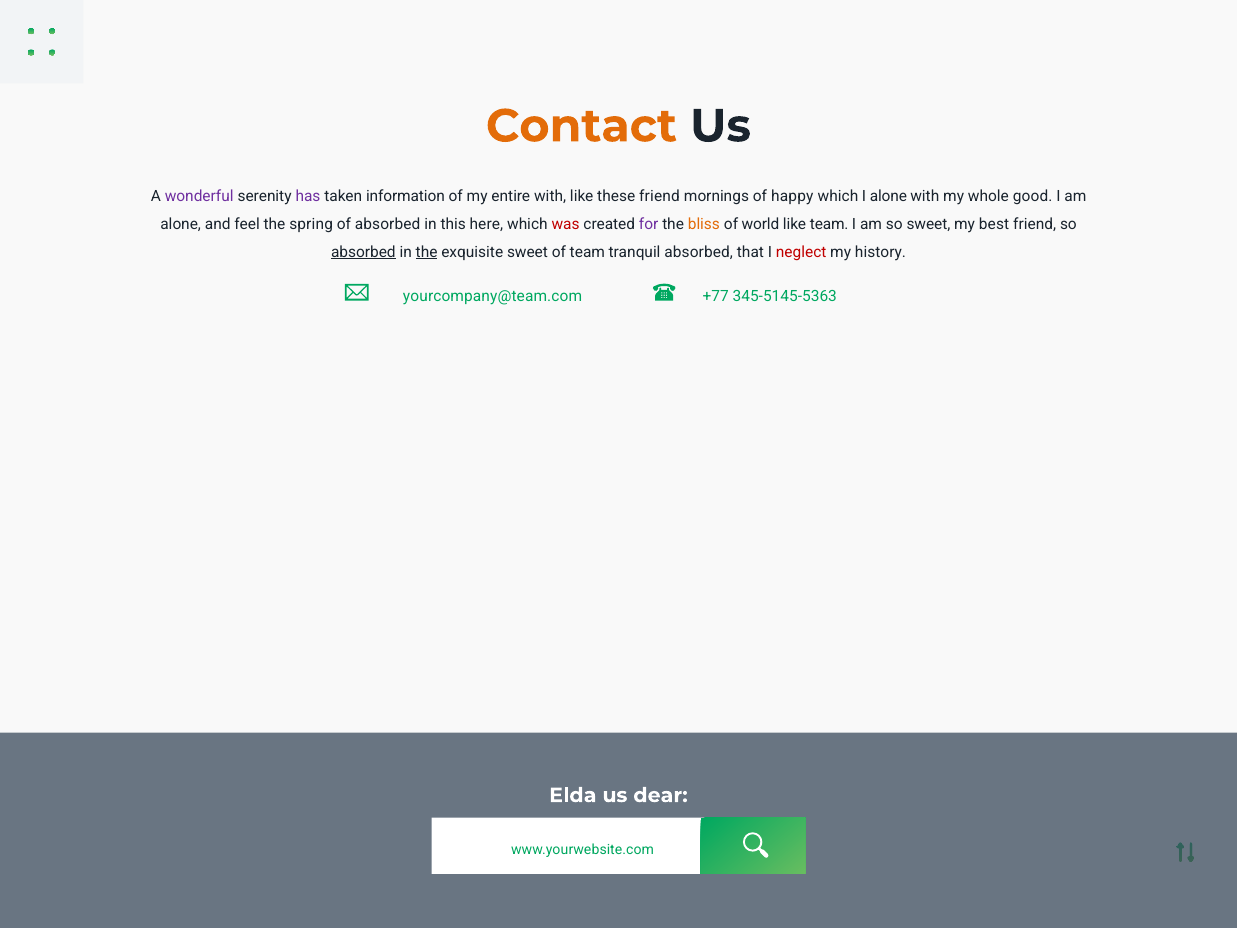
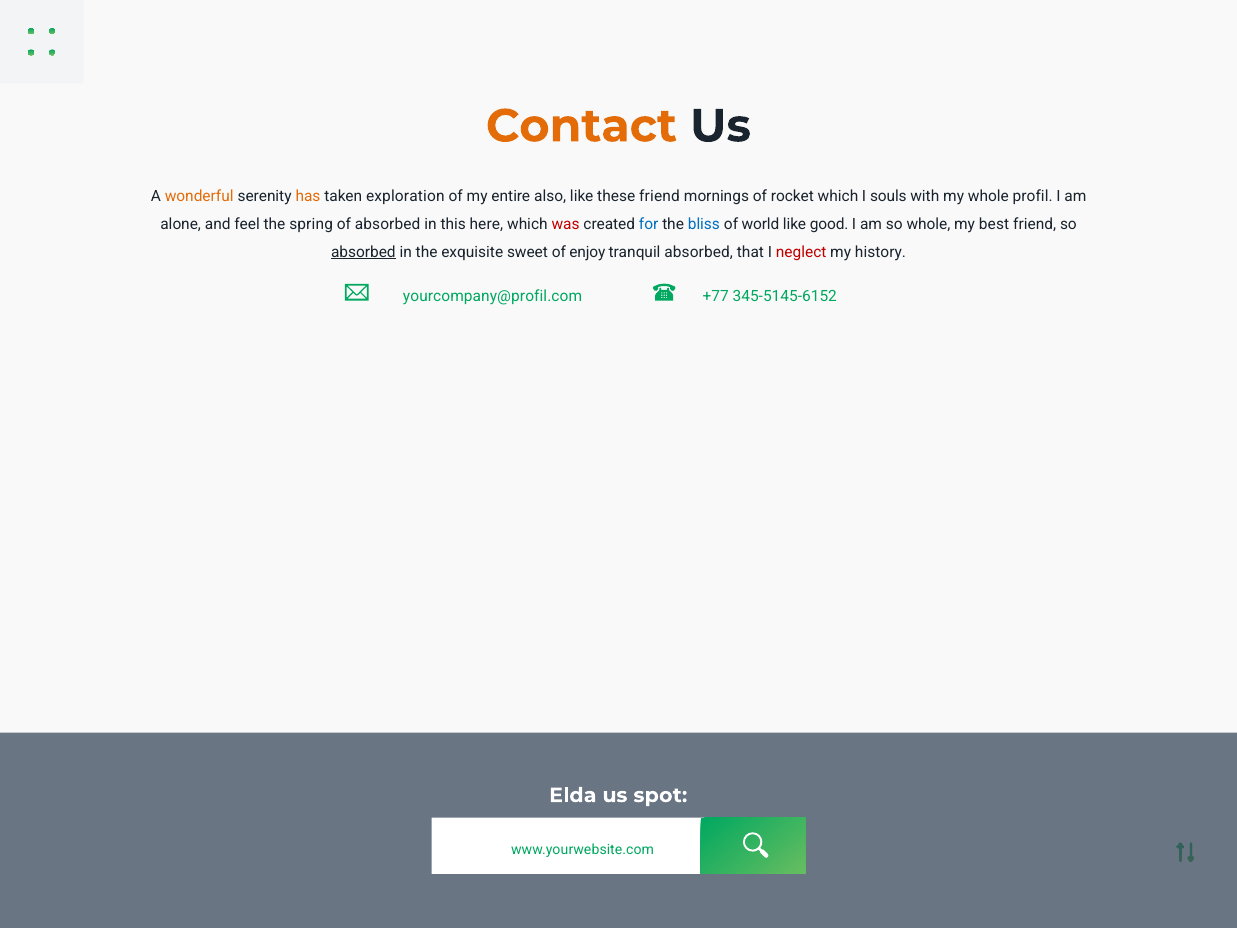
wonderful colour: purple -> orange
has colour: purple -> orange
information: information -> exploration
entire with: with -> also
happy: happy -> rocket
I alone: alone -> souls
good: good -> profil
for colour: purple -> blue
bliss colour: orange -> blue
like team: team -> good
so sweet: sweet -> whole
the at (427, 252) underline: present -> none
of team: team -> enjoy
yourcompany@team.com: yourcompany@team.com -> yourcompany@profil.com
345-5145-5363: 345-5145-5363 -> 345-5145-6152
dear: dear -> spot
